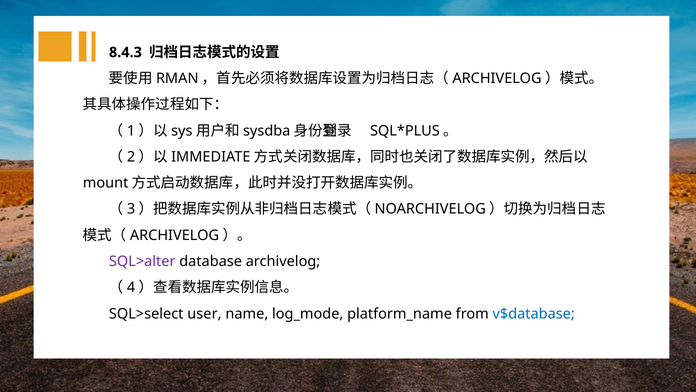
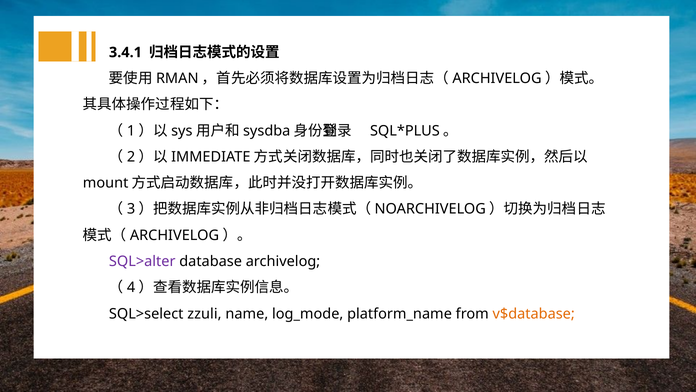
8.4.3: 8.4.3 -> 3.4.1
user: user -> zzuli
v$database colour: blue -> orange
